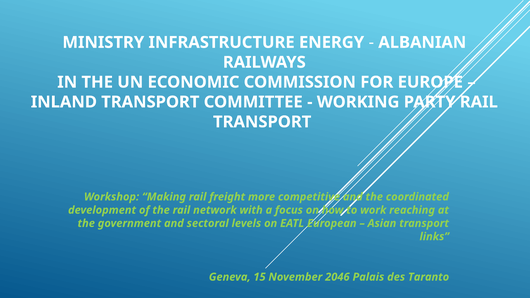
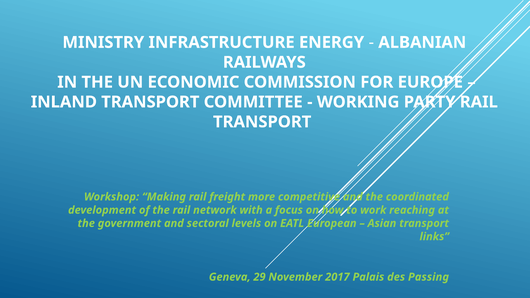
15: 15 -> 29
2046: 2046 -> 2017
Taranto: Taranto -> Passing
